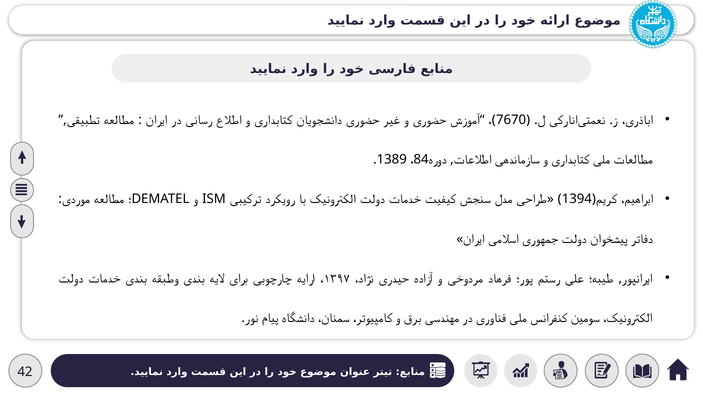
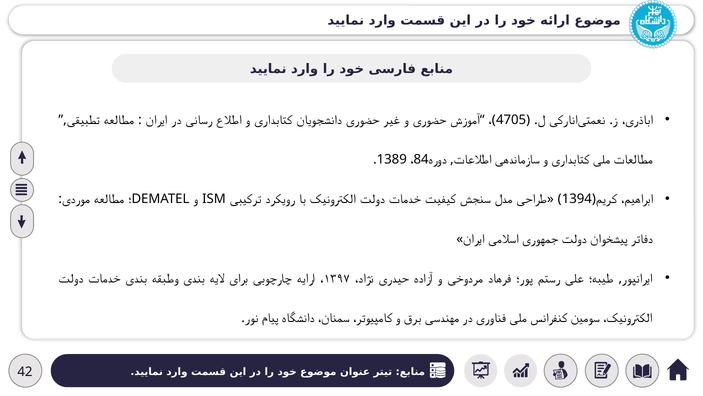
7670: 7670 -> 4705
